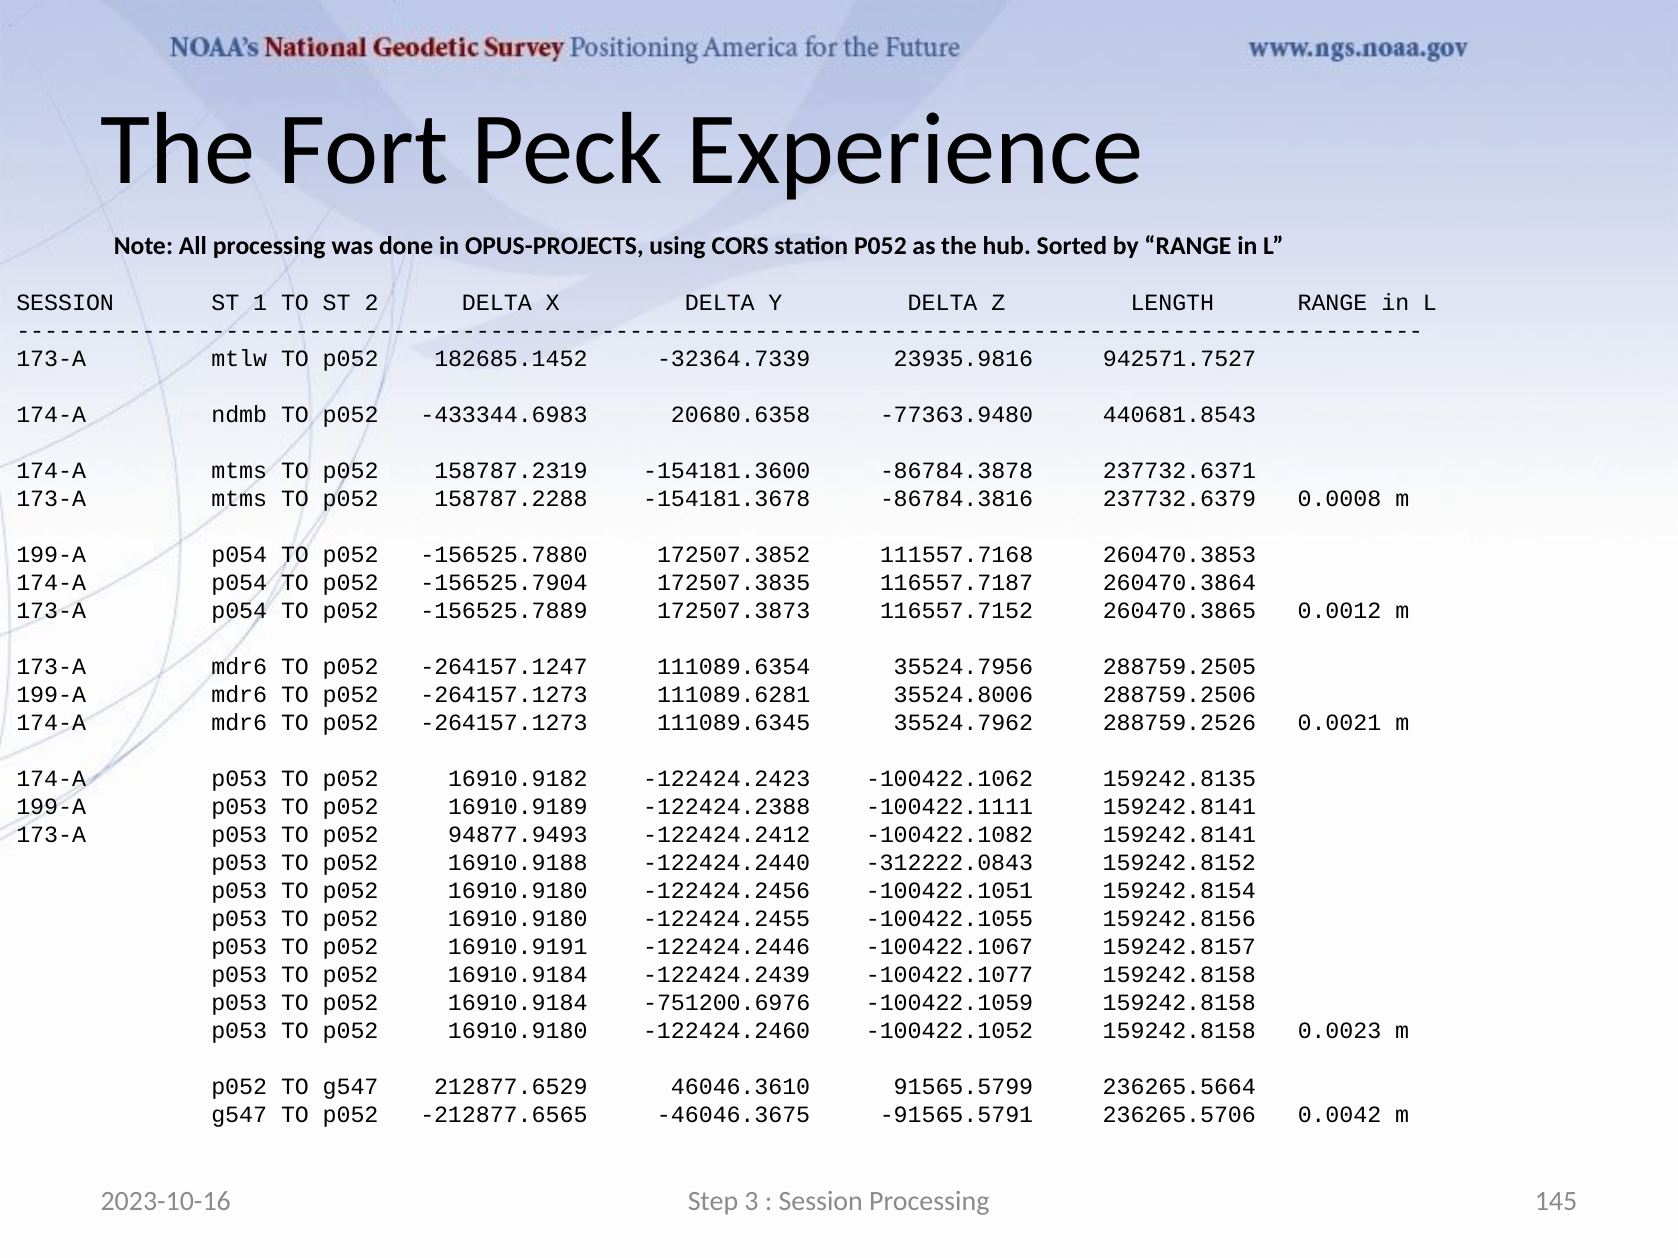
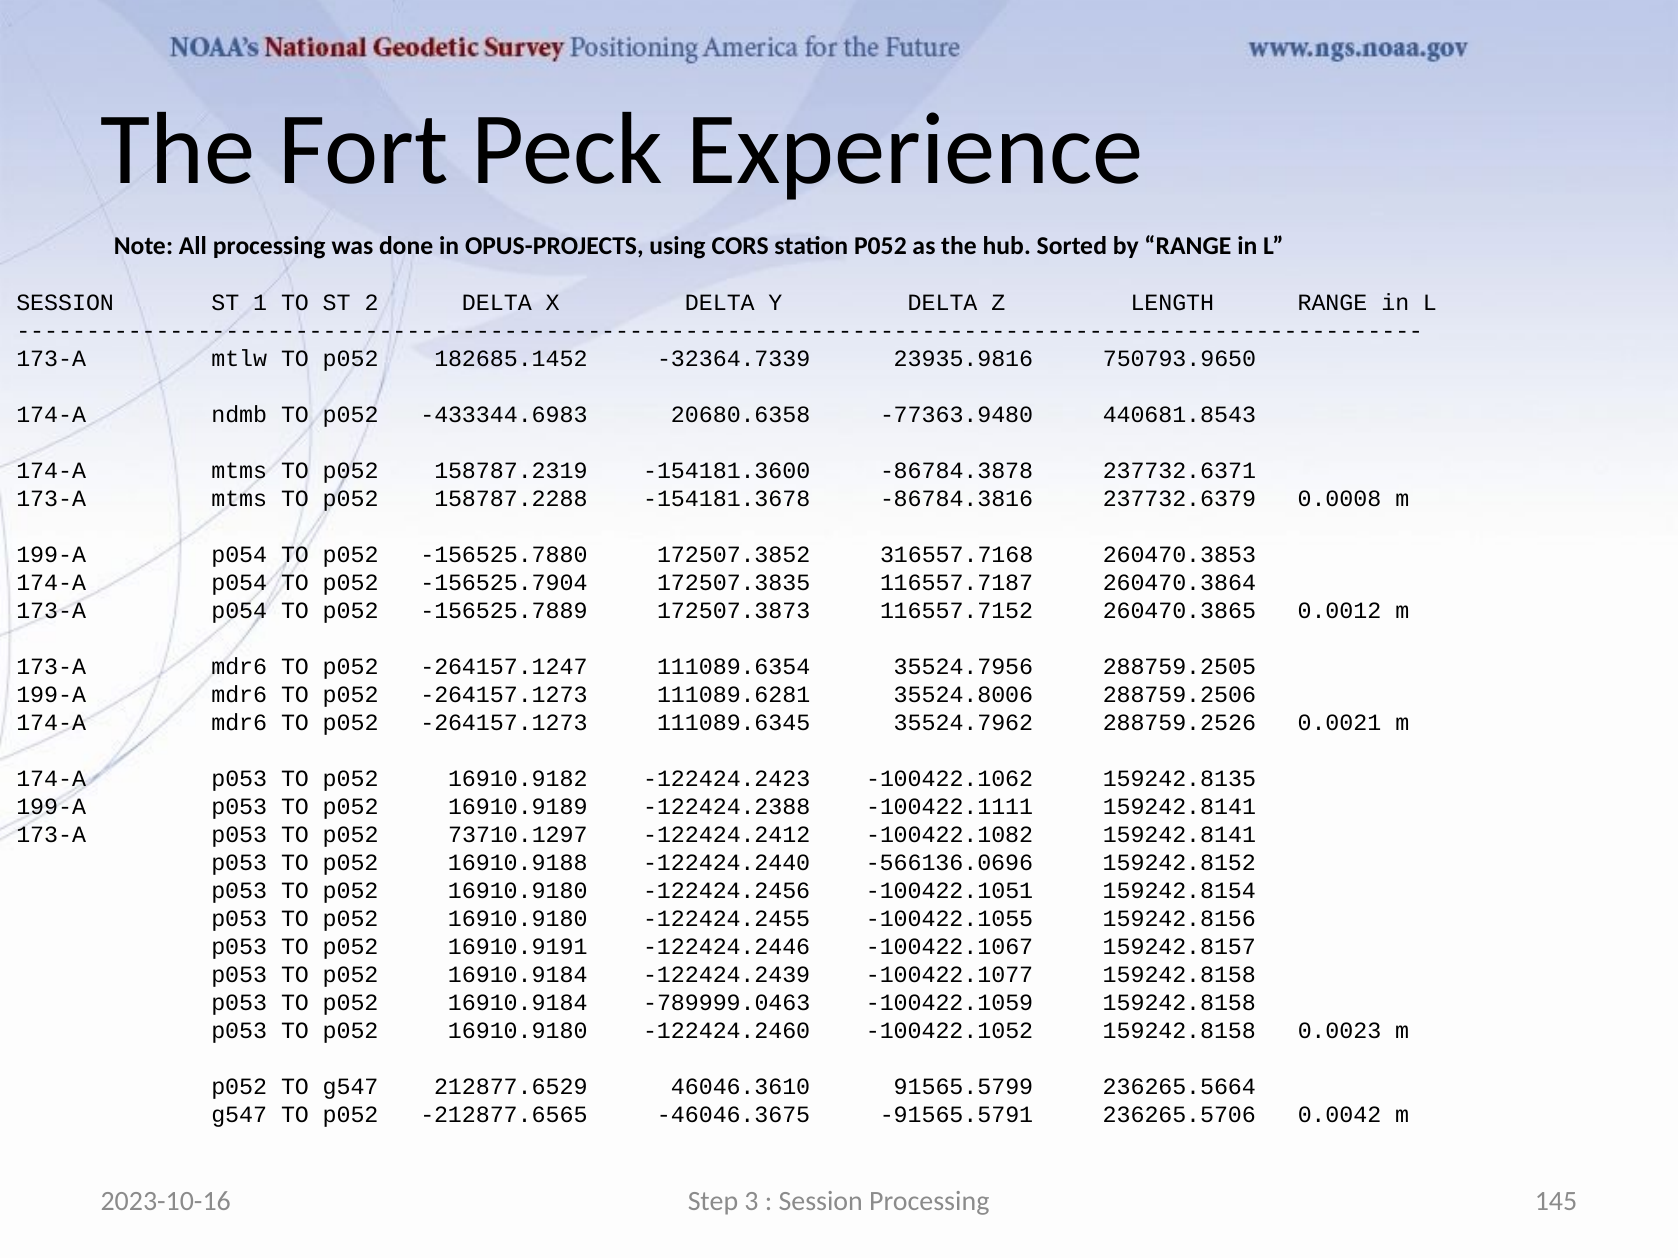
942571.7527: 942571.7527 -> 750793.9650
111557.7168: 111557.7168 -> 316557.7168
94877.9493: 94877.9493 -> 73710.1297
-312222.0843: -312222.0843 -> -566136.0696
-751200.6976: -751200.6976 -> -789999.0463
